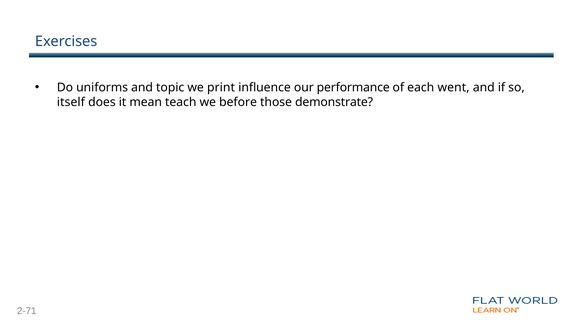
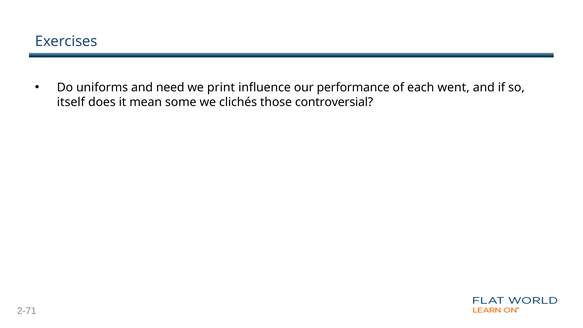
topic: topic -> need
teach: teach -> some
before: before -> clichés
demonstrate: demonstrate -> controversial
